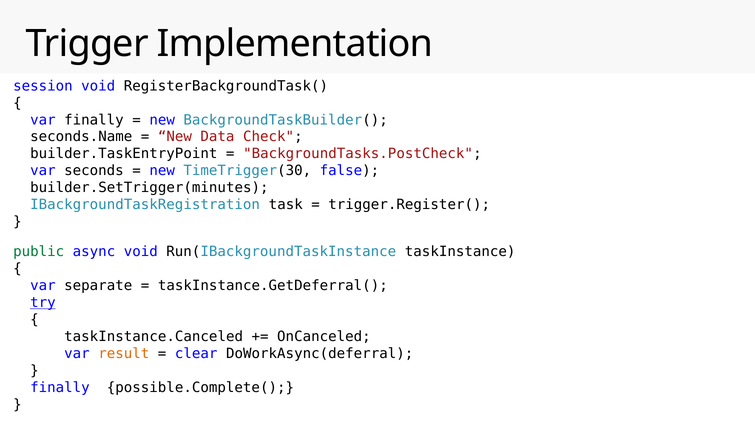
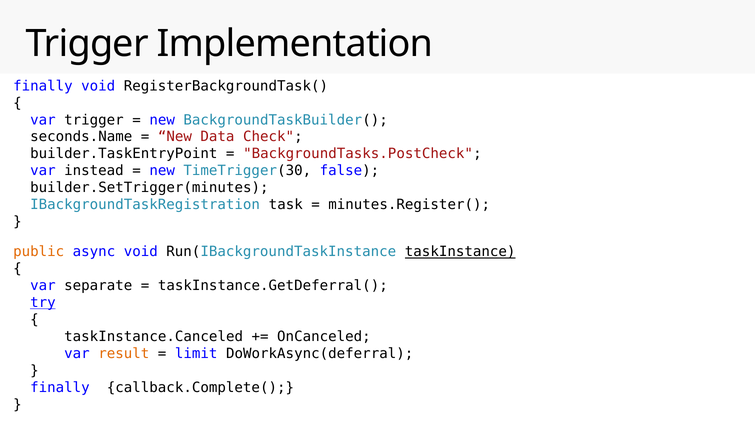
session at (43, 86): session -> finally
var finally: finally -> trigger
seconds: seconds -> instead
trigger.Register(: trigger.Register( -> minutes.Register(
public colour: green -> orange
taskInstance underline: none -> present
clear: clear -> limit
possible.Complete(: possible.Complete( -> callback.Complete(
